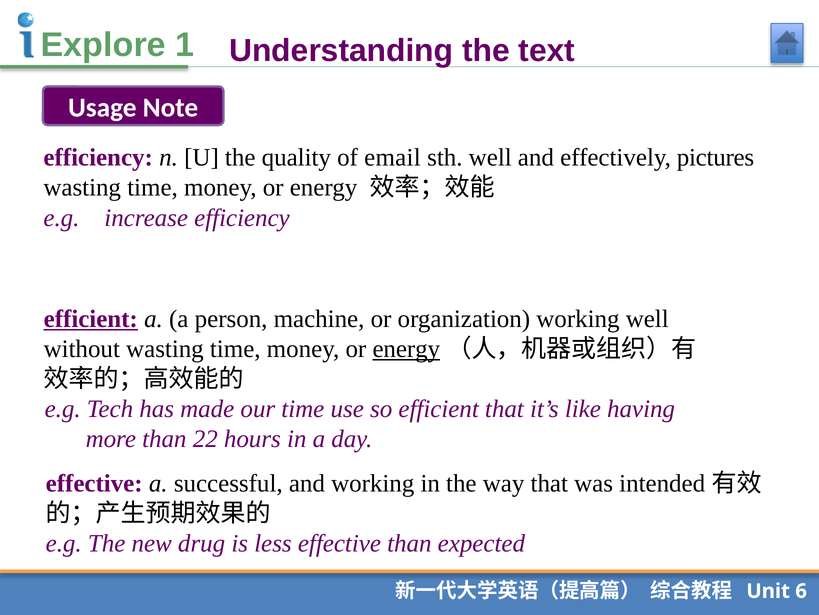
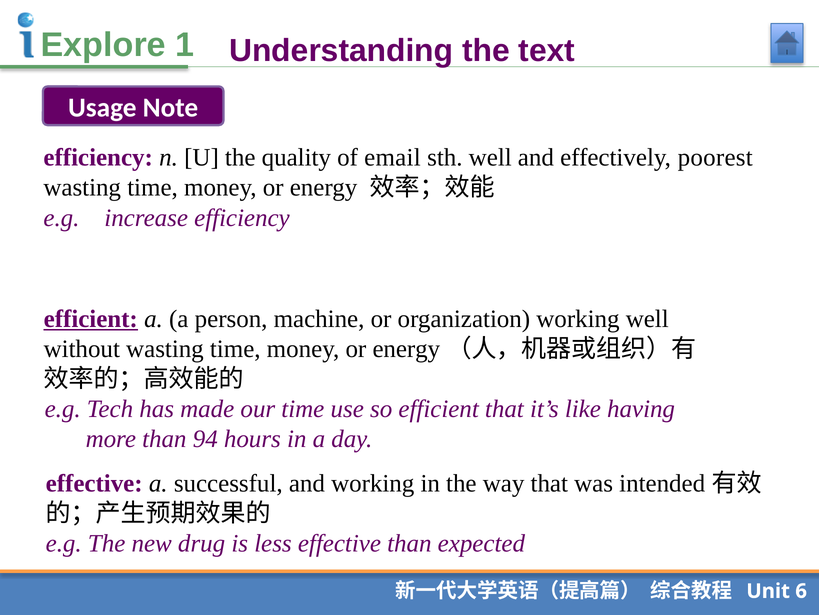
pictures: pictures -> poorest
energy at (406, 349) underline: present -> none
22: 22 -> 94
